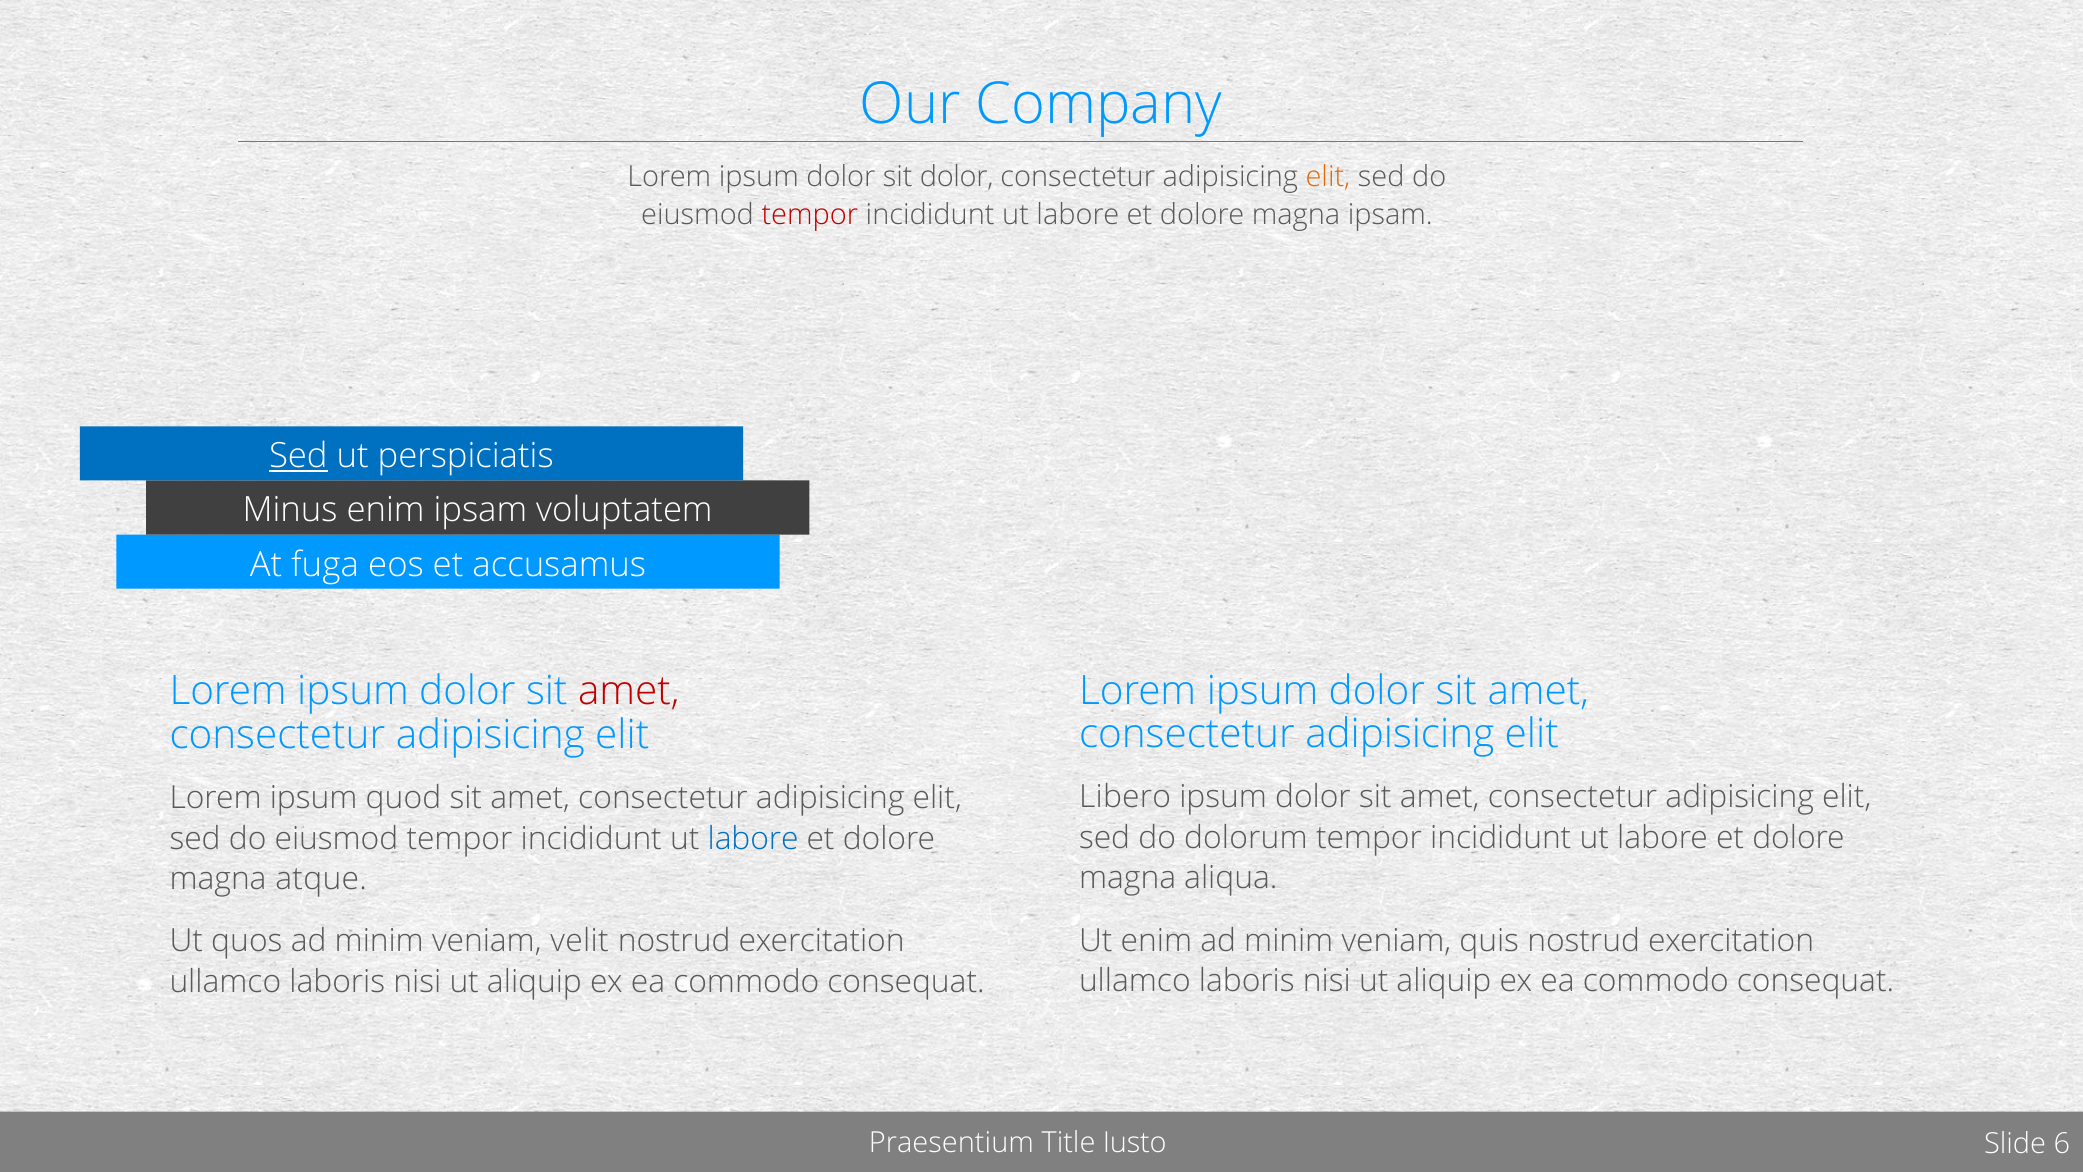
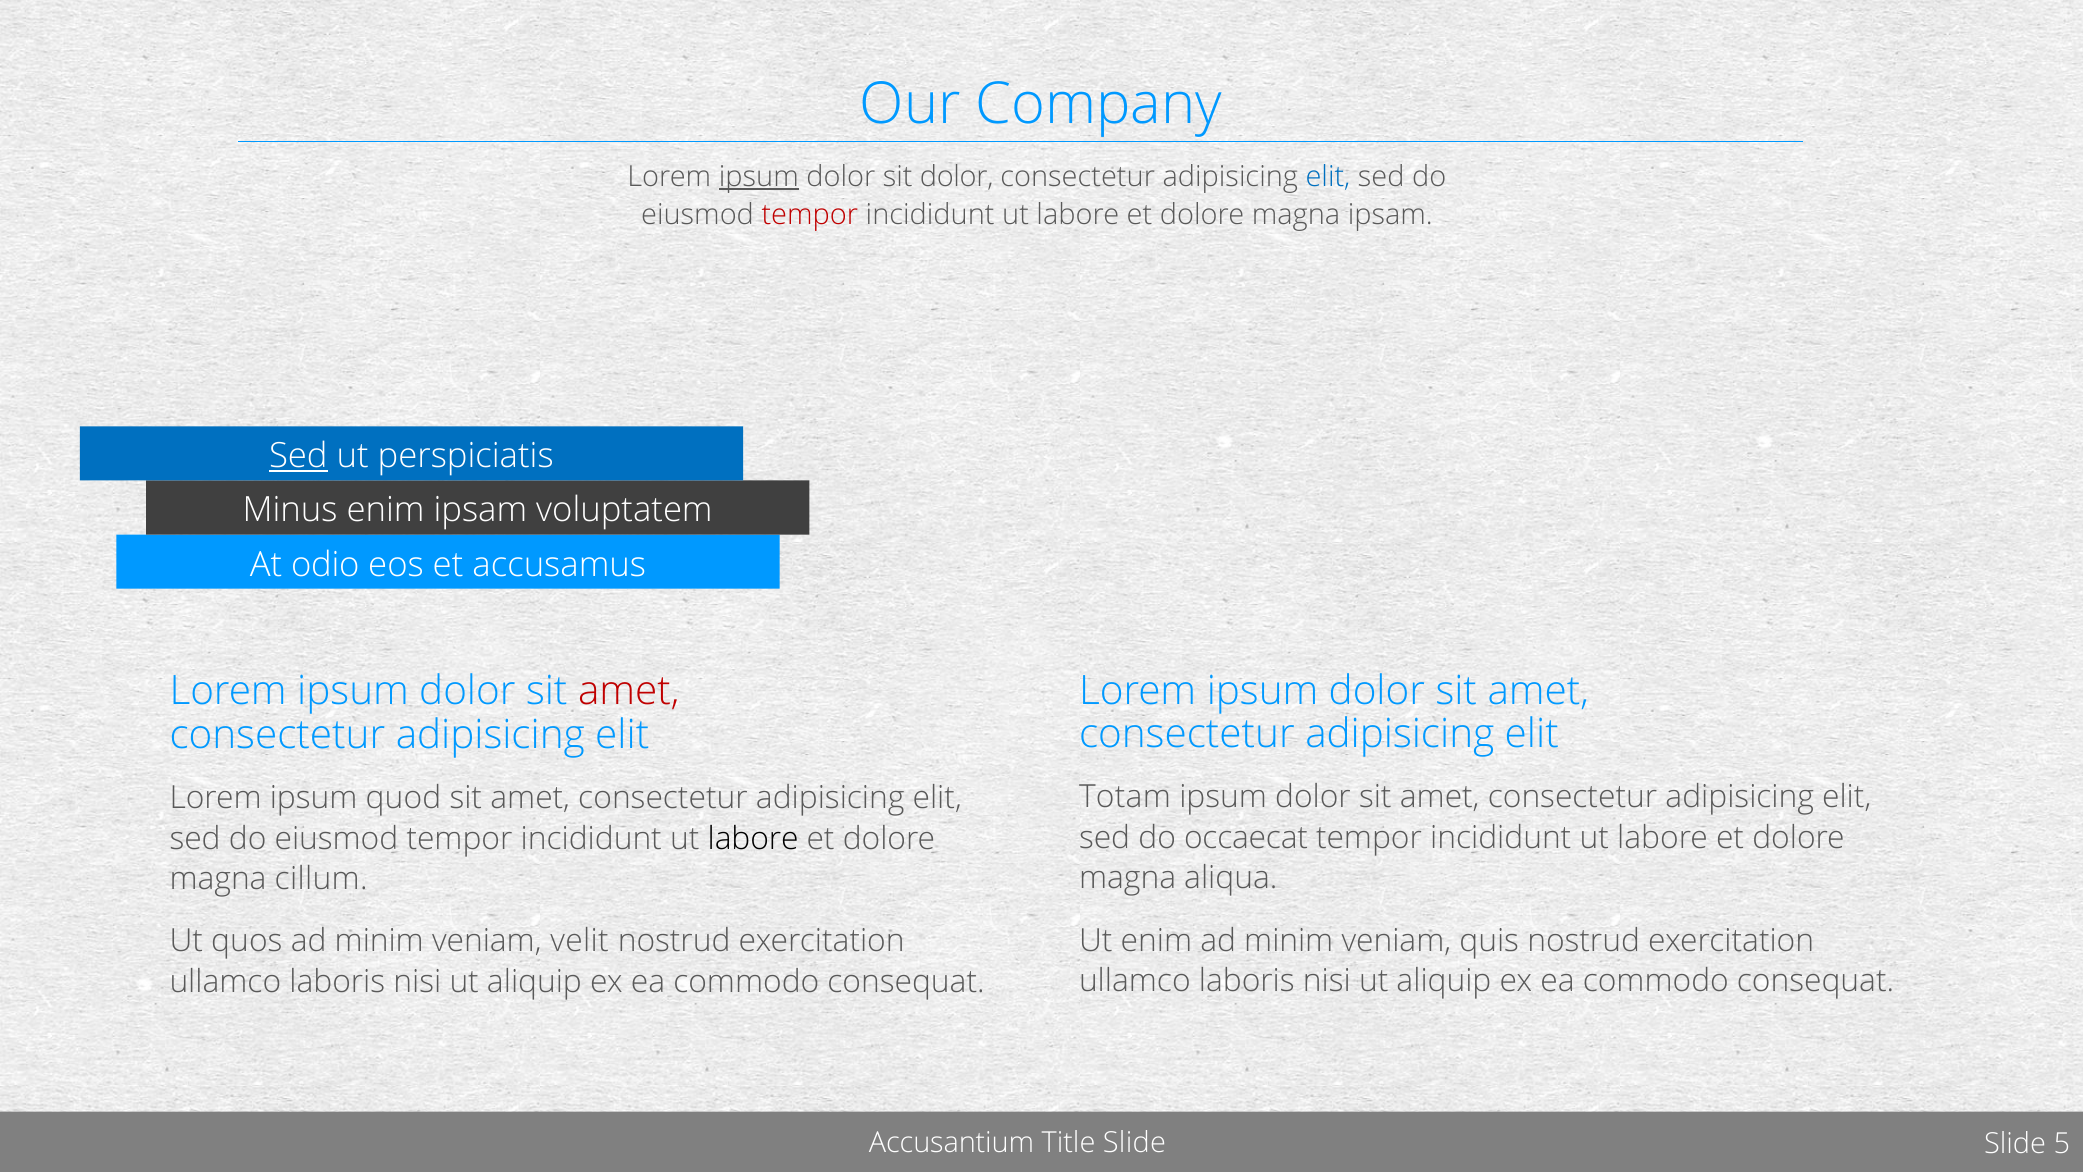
ipsum at (759, 177) underline: none -> present
elit at (1328, 177) colour: orange -> blue
fuga: fuga -> odio
Libero: Libero -> Totam
dolorum: dolorum -> occaecat
labore at (753, 838) colour: blue -> black
atque: atque -> cillum
Praesentium: Praesentium -> Accusantium
Title Iusto: Iusto -> Slide
6: 6 -> 5
